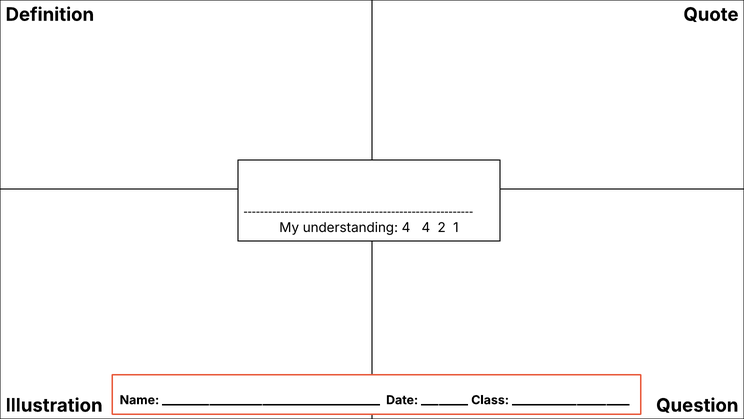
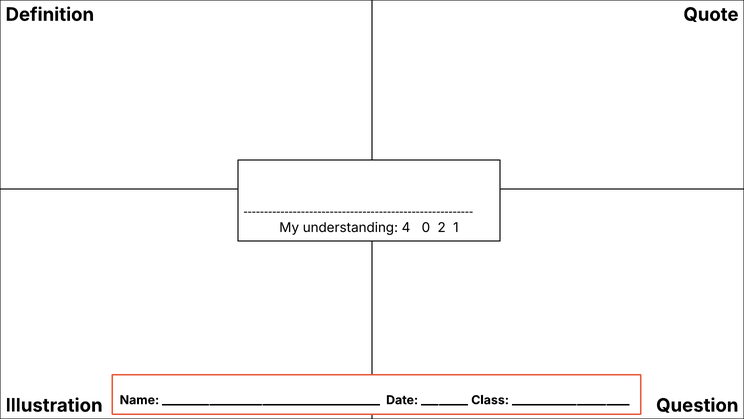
4 4: 4 -> 0
